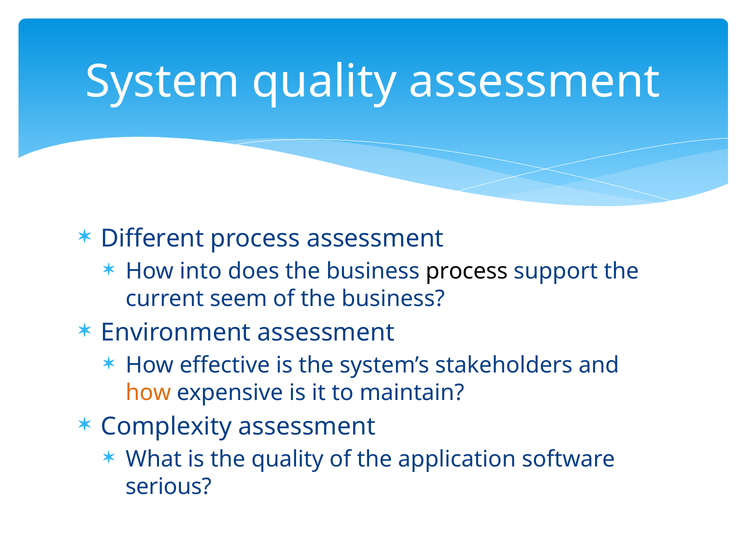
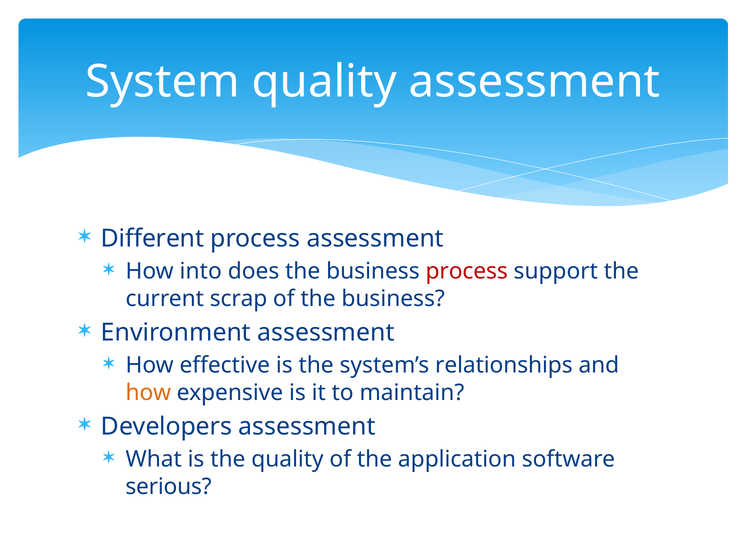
process at (467, 272) colour: black -> red
seem: seem -> scrap
stakeholders: stakeholders -> relationships
Complexity: Complexity -> Developers
